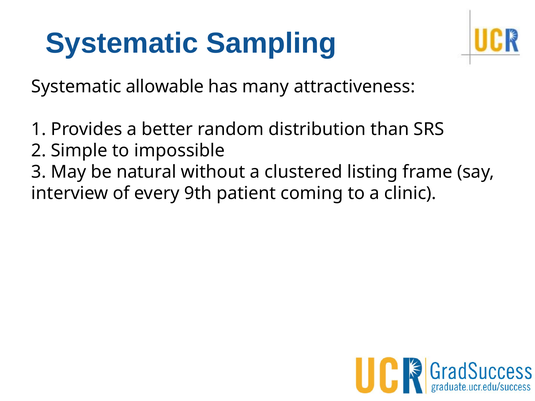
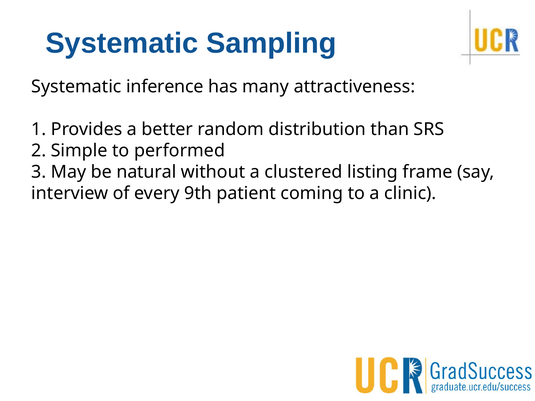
allowable: allowable -> inference
impossible: impossible -> performed
